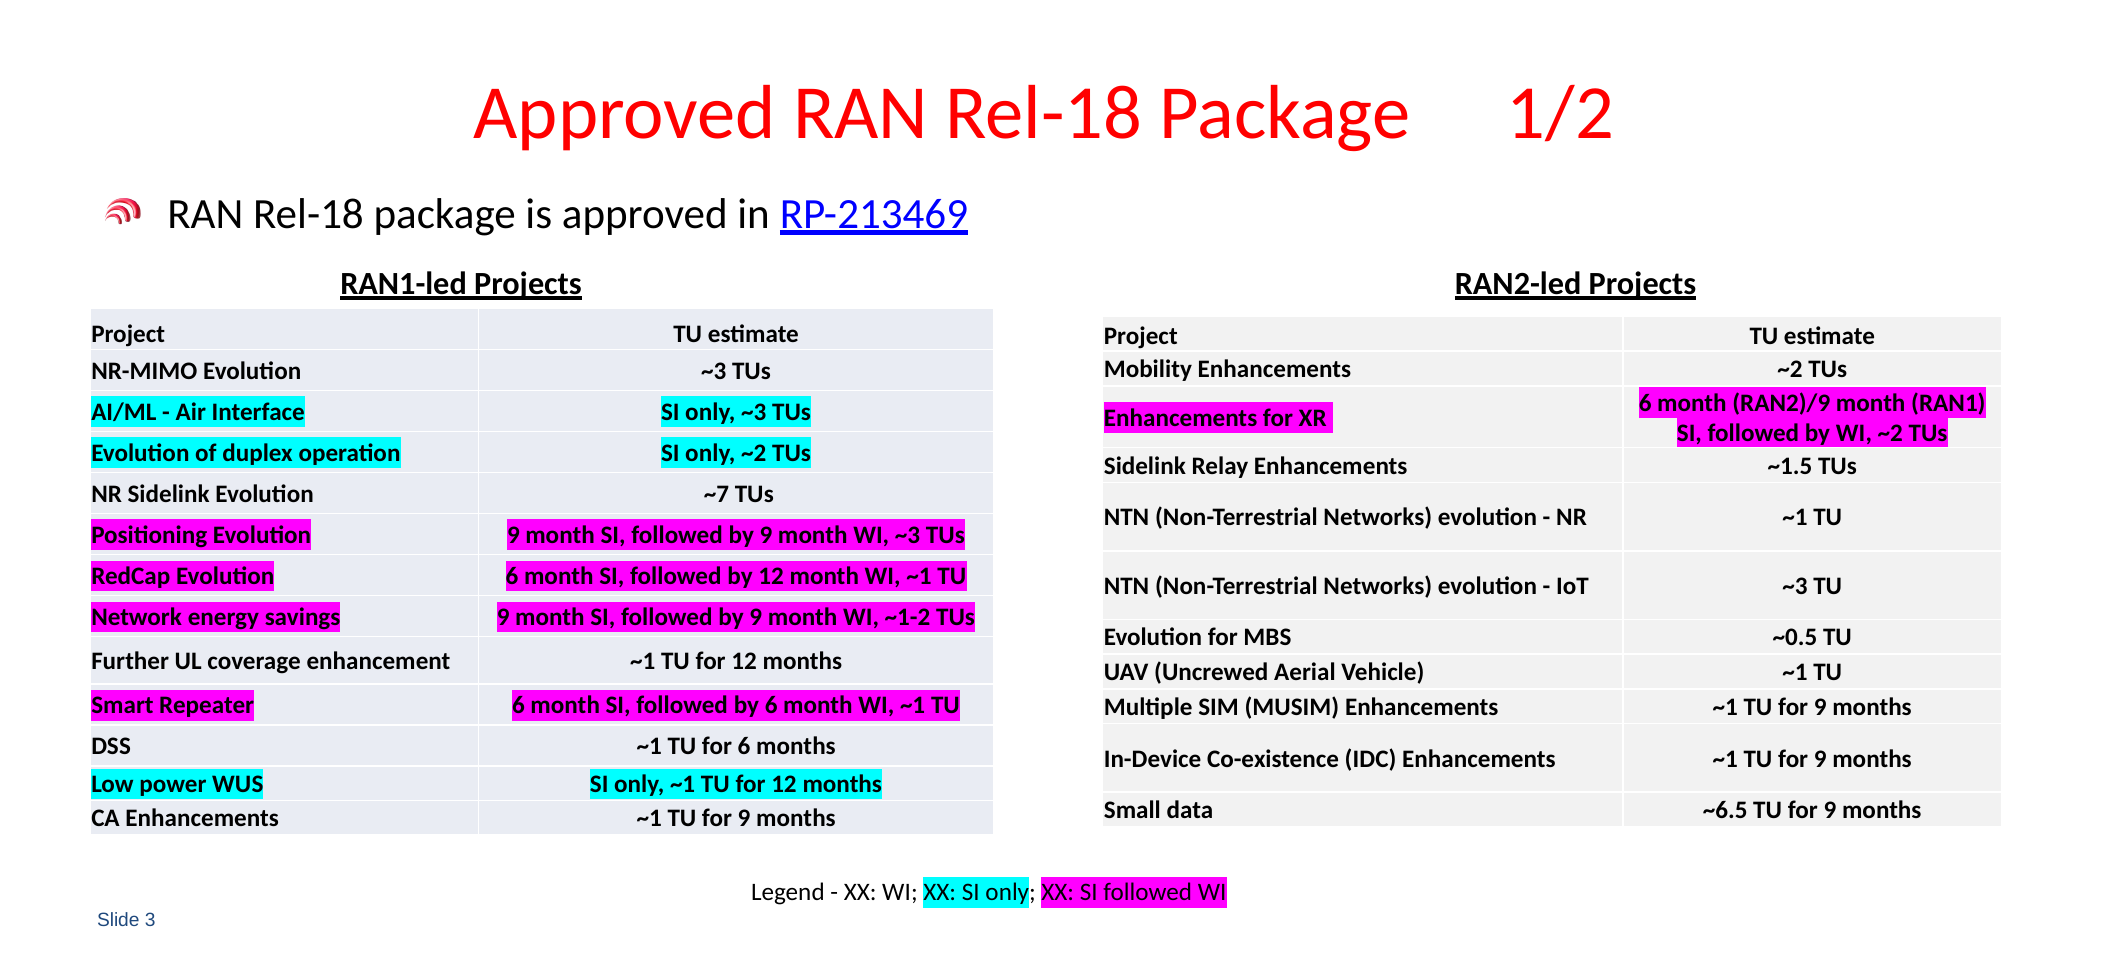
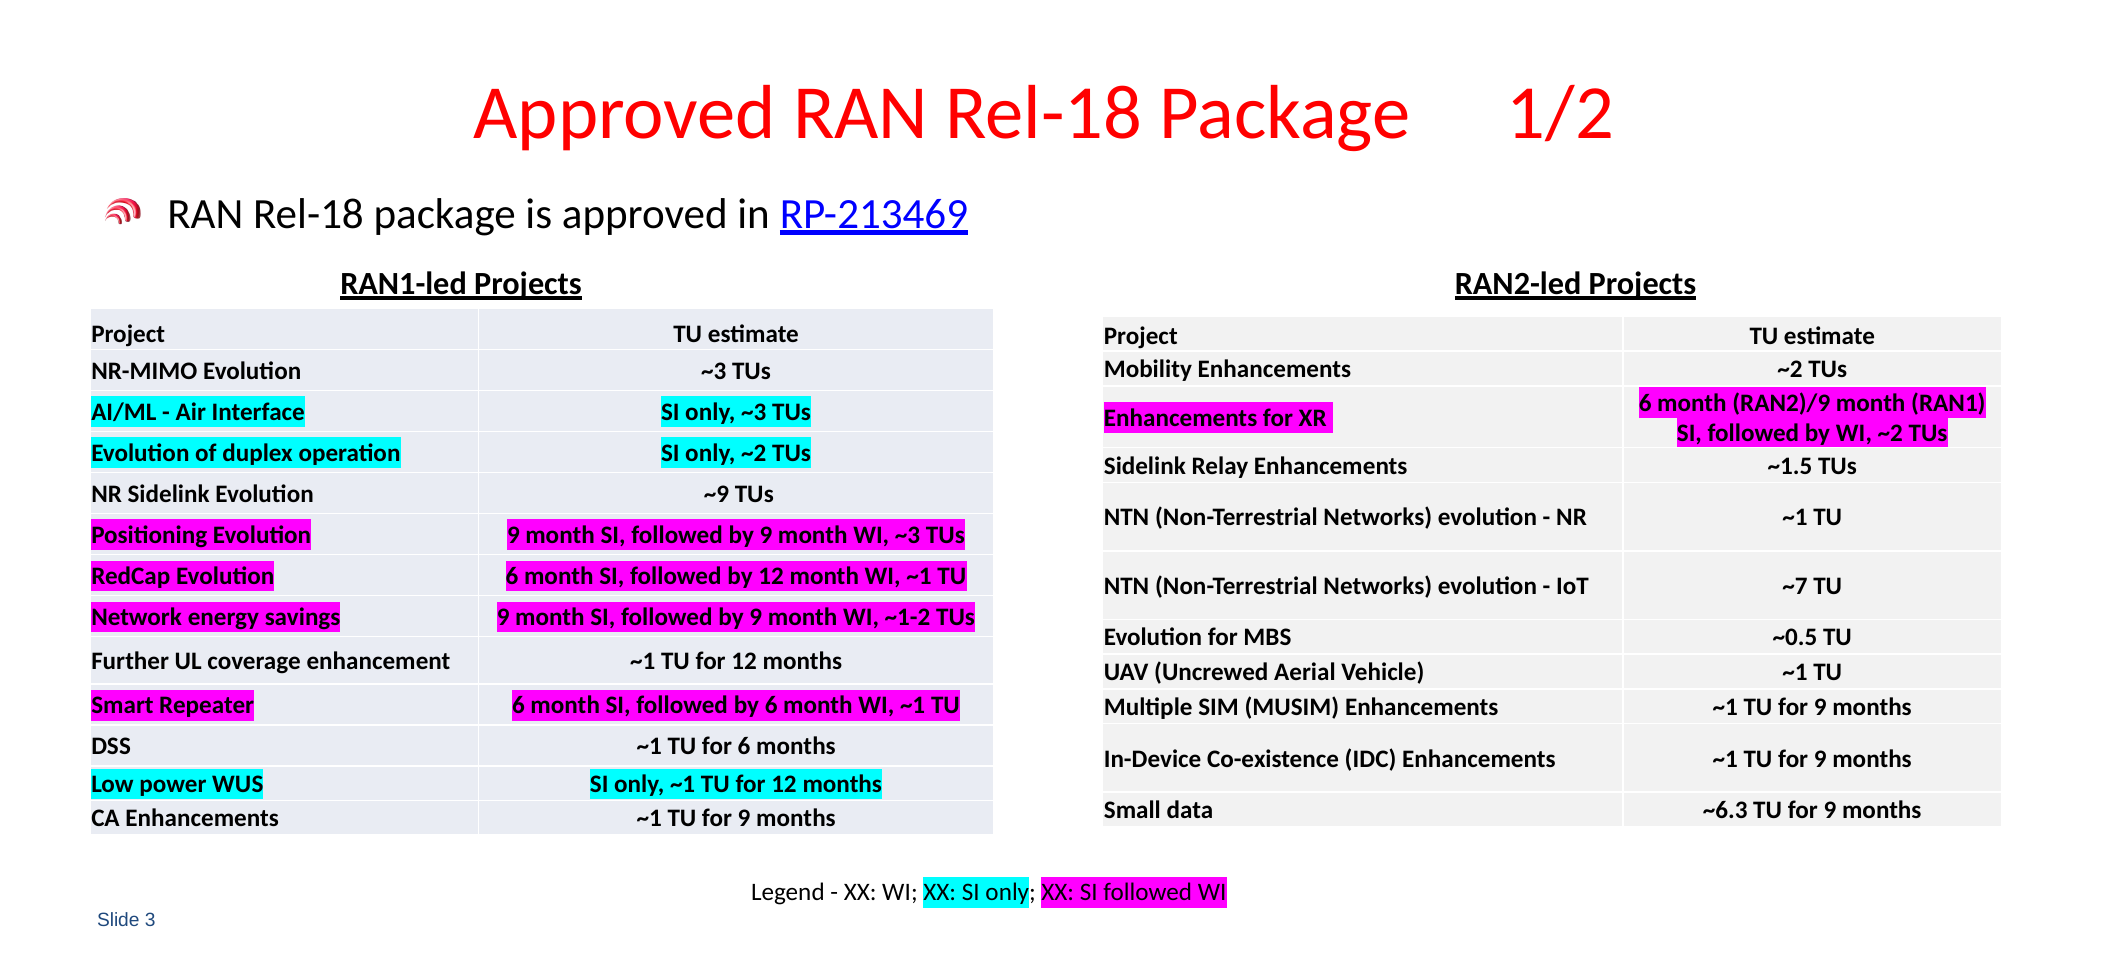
~7: ~7 -> ~9
IoT ~3: ~3 -> ~7
~6.5: ~6.5 -> ~6.3
